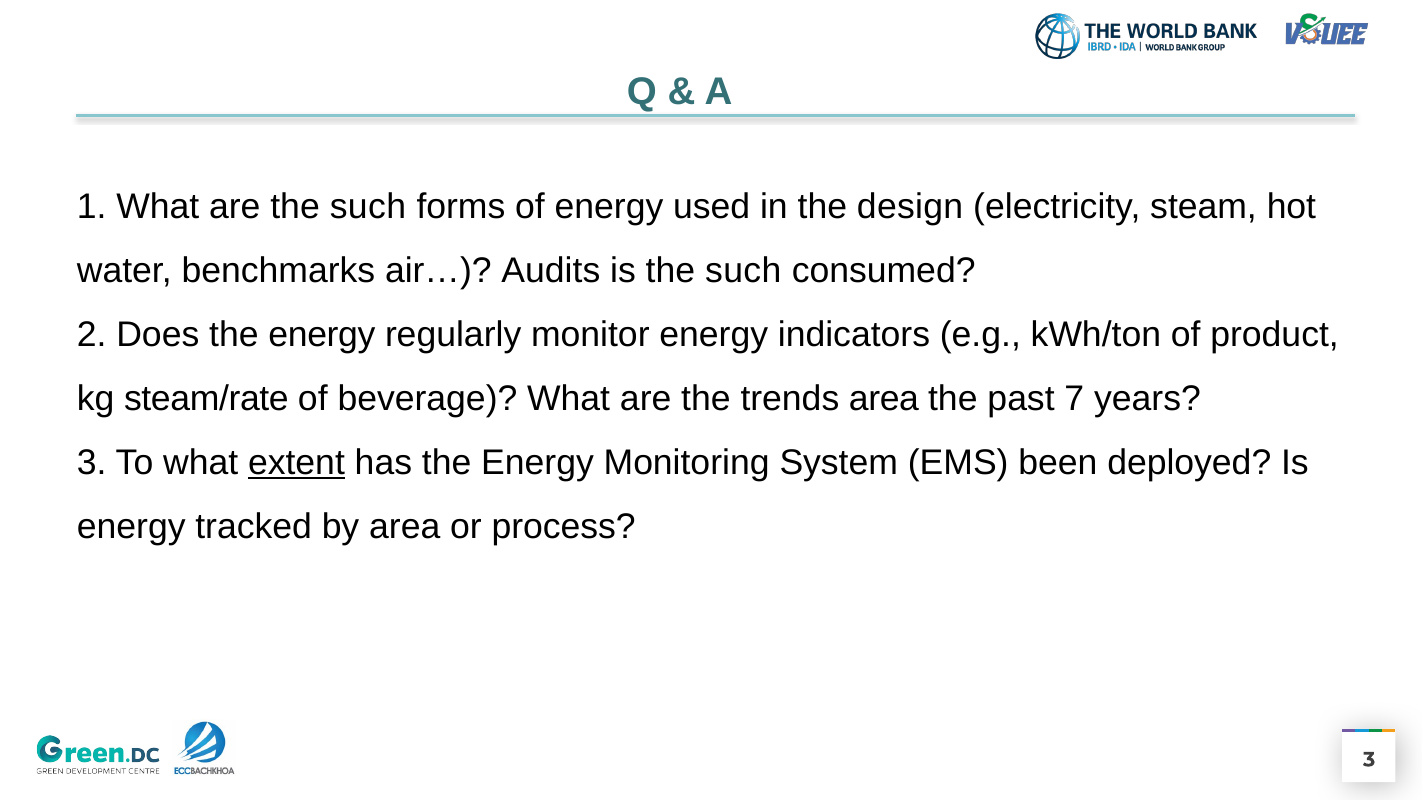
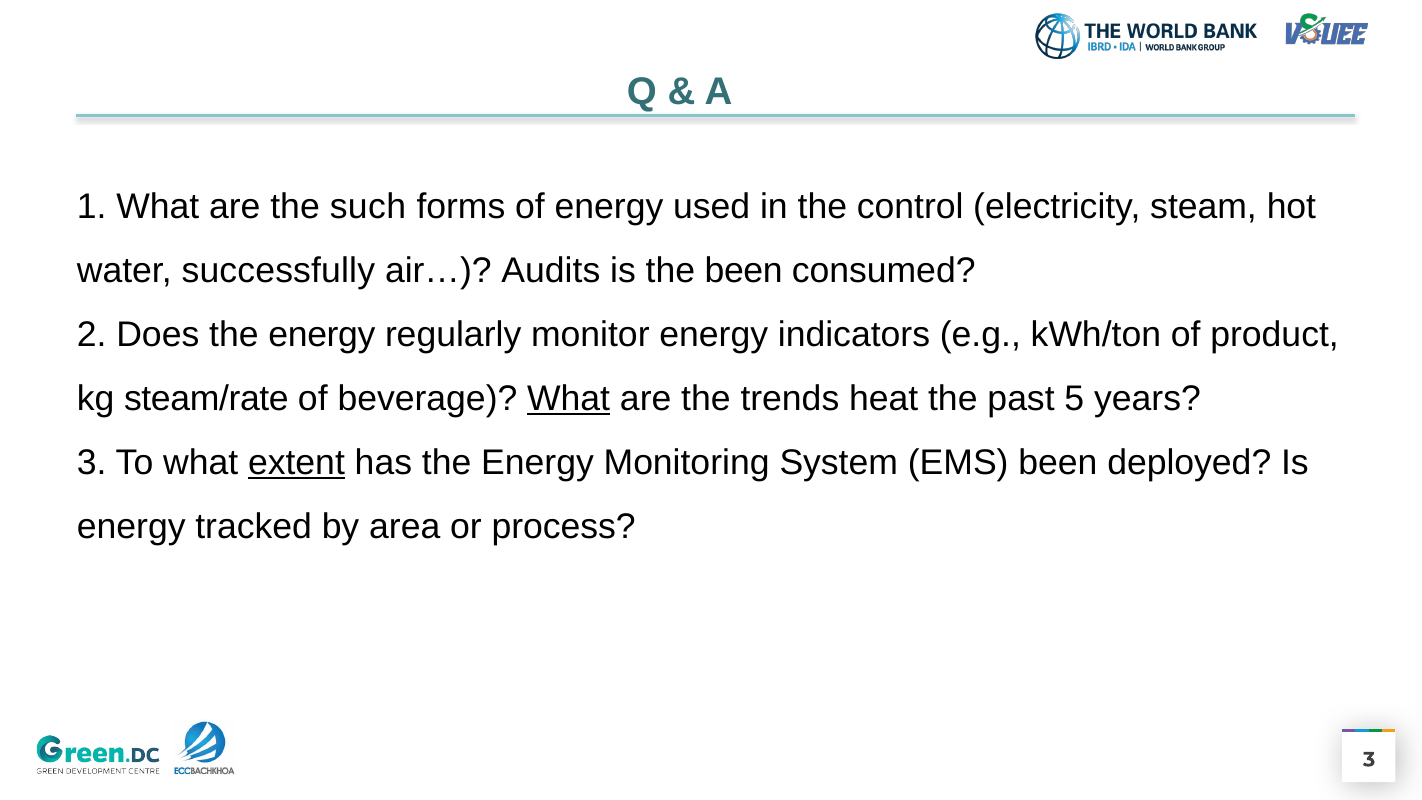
design: design -> control
benchmarks: benchmarks -> successfully
is the such: such -> been
What at (569, 399) underline: none -> present
trends area: area -> heat
7: 7 -> 5
